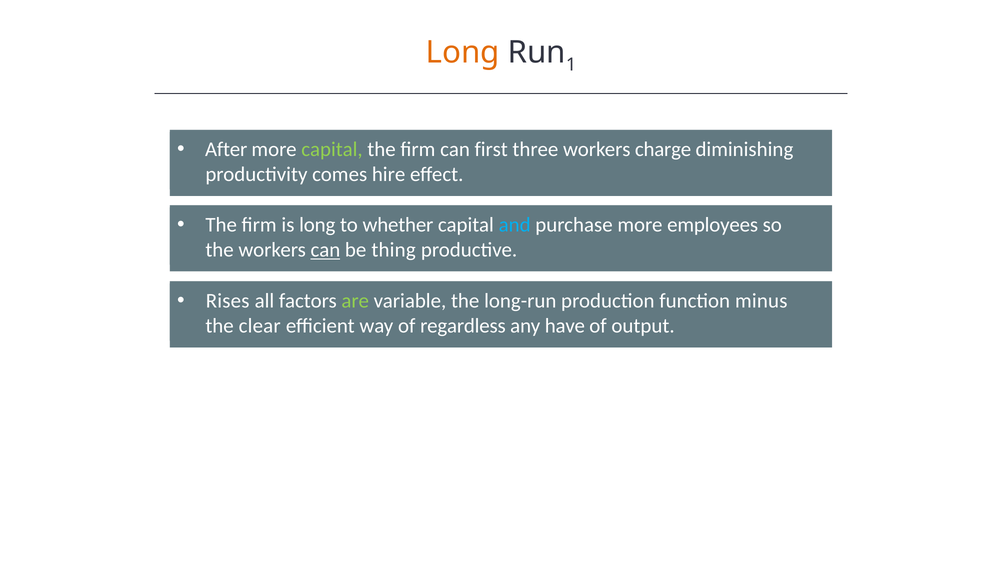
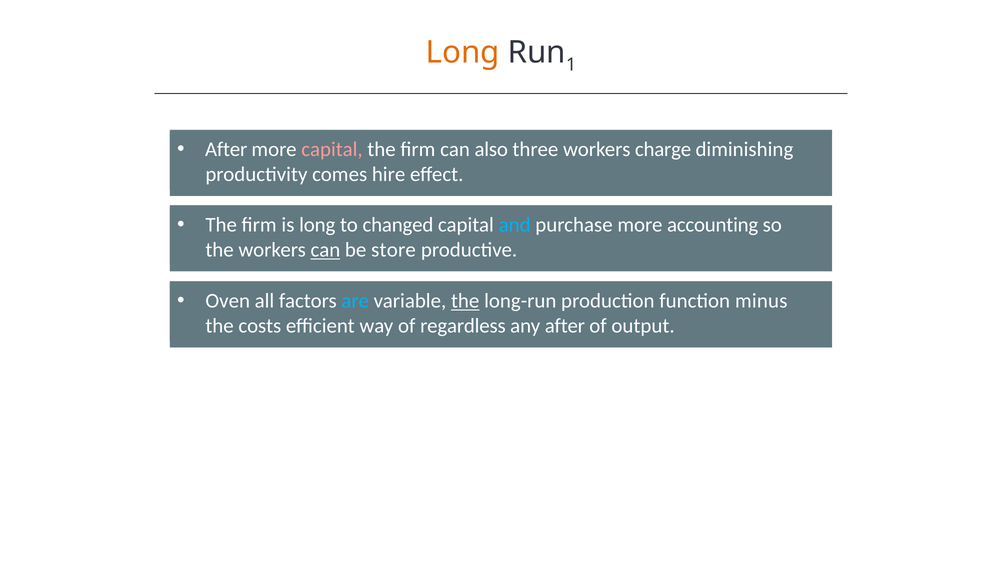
capital at (332, 150) colour: light green -> pink
first: first -> also
whether: whether -> changed
employees: employees -> accounting
thing: thing -> store
Rises: Rises -> Oven
are colour: light green -> light blue
the at (465, 301) underline: none -> present
clear: clear -> costs
any have: have -> after
